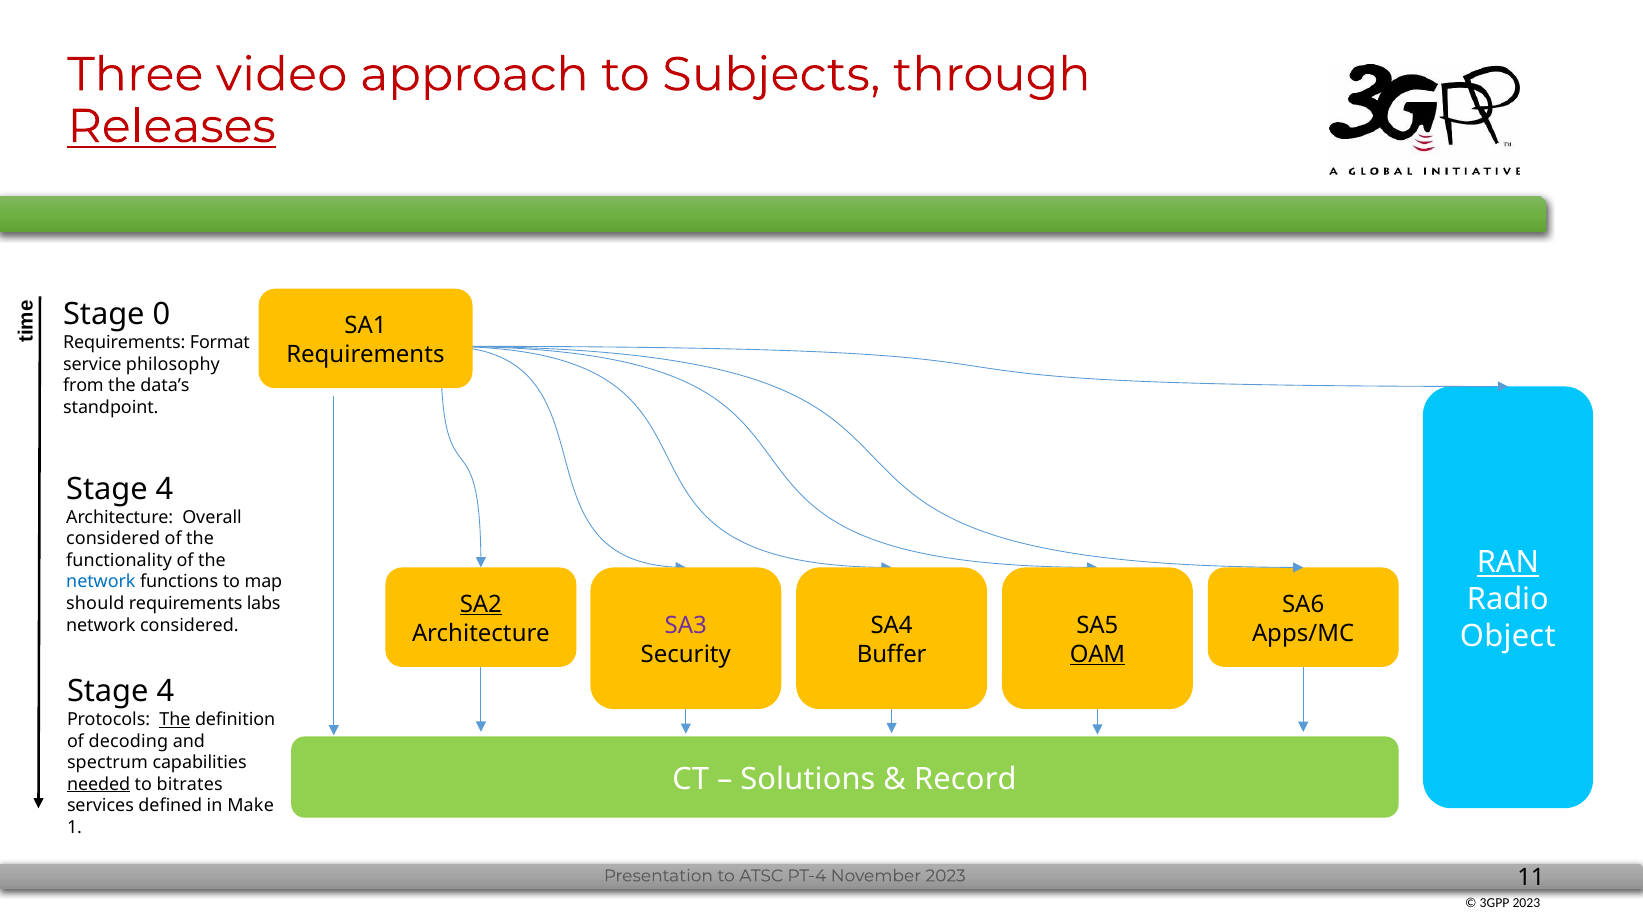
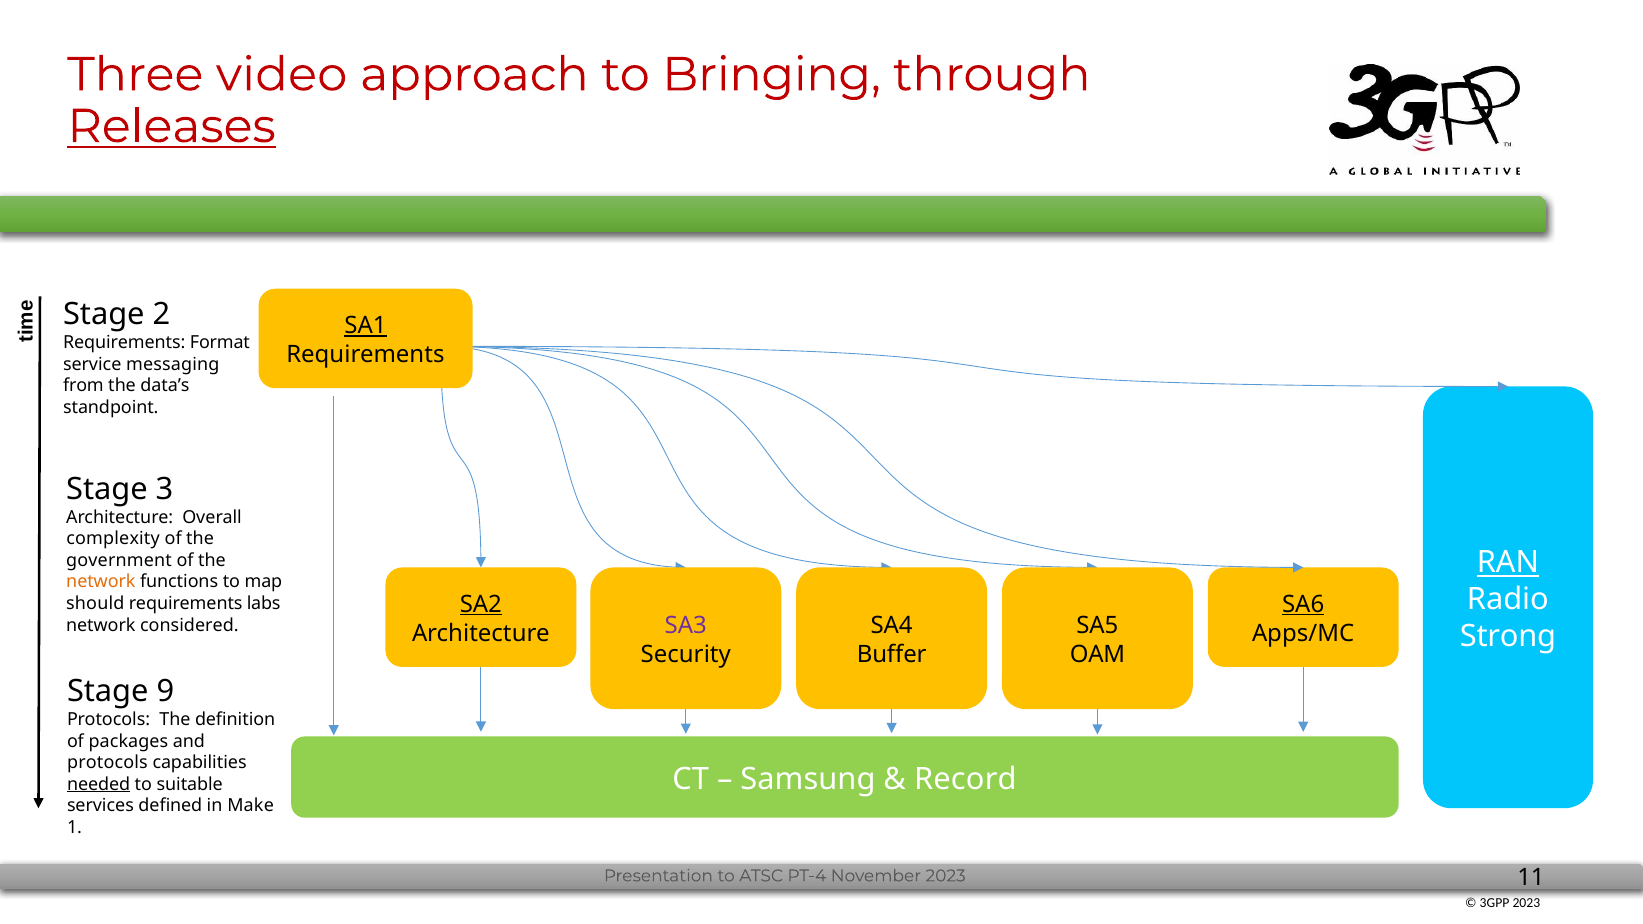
Subjects: Subjects -> Bringing
0: 0 -> 2
SA1 underline: none -> present
philosophy: philosophy -> messaging
4 at (165, 489): 4 -> 3
considered at (113, 539): considered -> complexity
functionality: functionality -> government
network at (101, 582) colour: blue -> orange
SA6 underline: none -> present
Object: Object -> Strong
OAM underline: present -> none
4 at (165, 691): 4 -> 9
The at (175, 720) underline: present -> none
decoding: decoding -> packages
spectrum at (107, 763): spectrum -> protocols
Solutions: Solutions -> Samsung
bitrates: bitrates -> suitable
